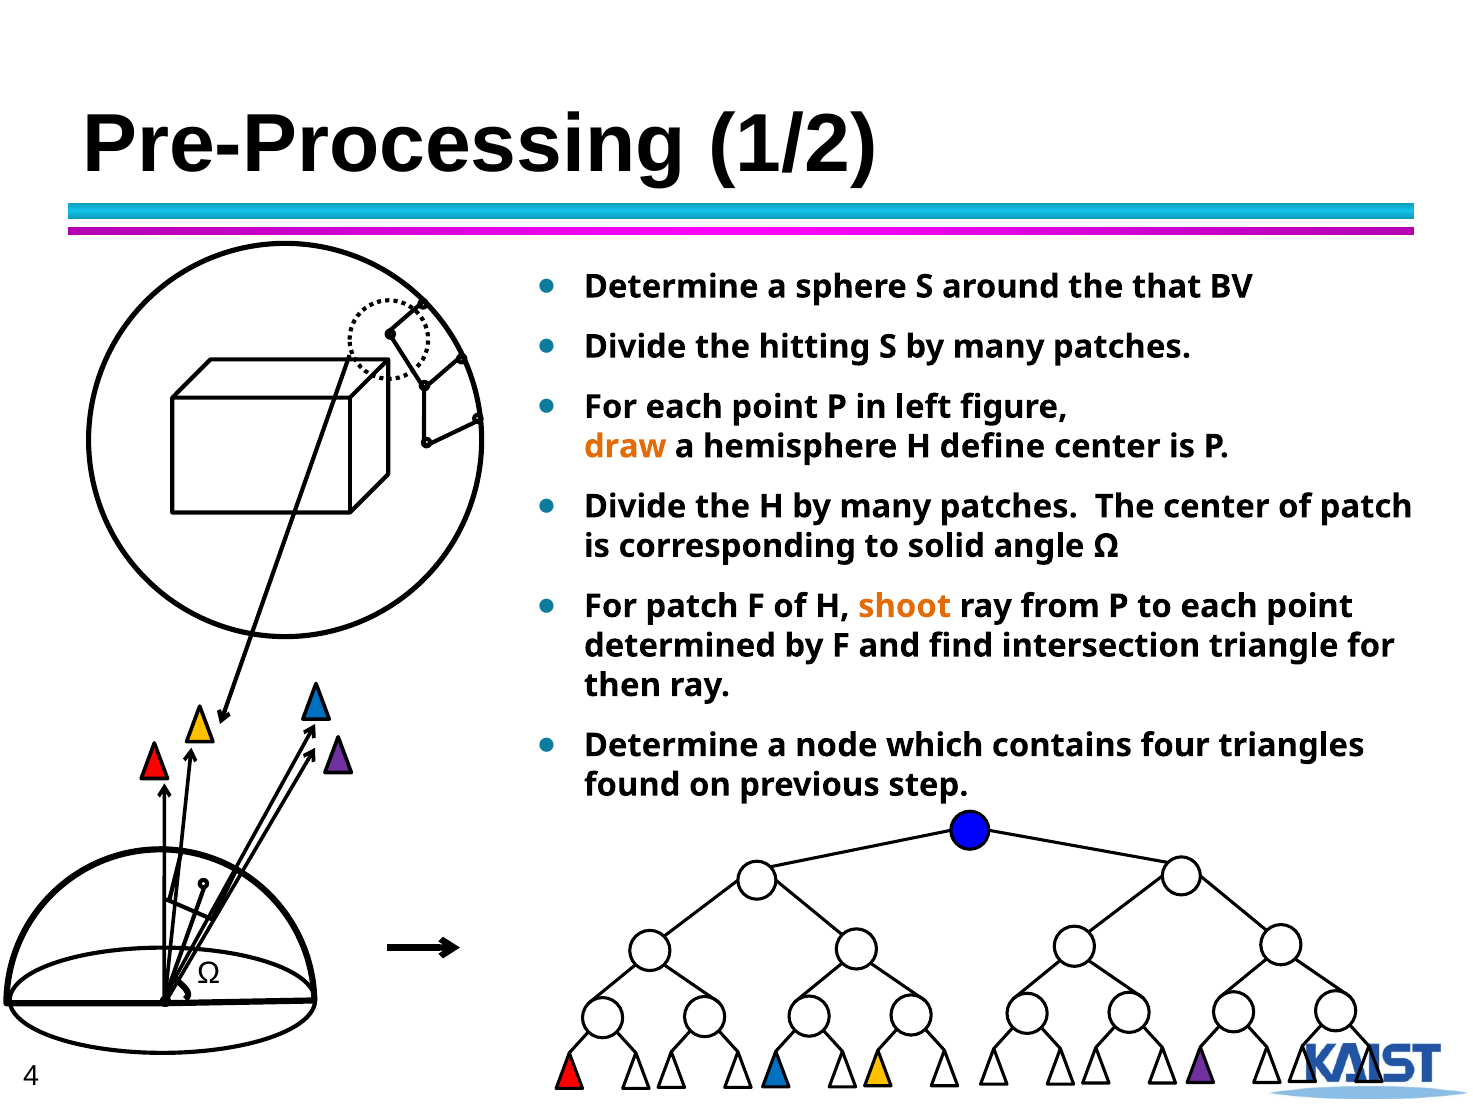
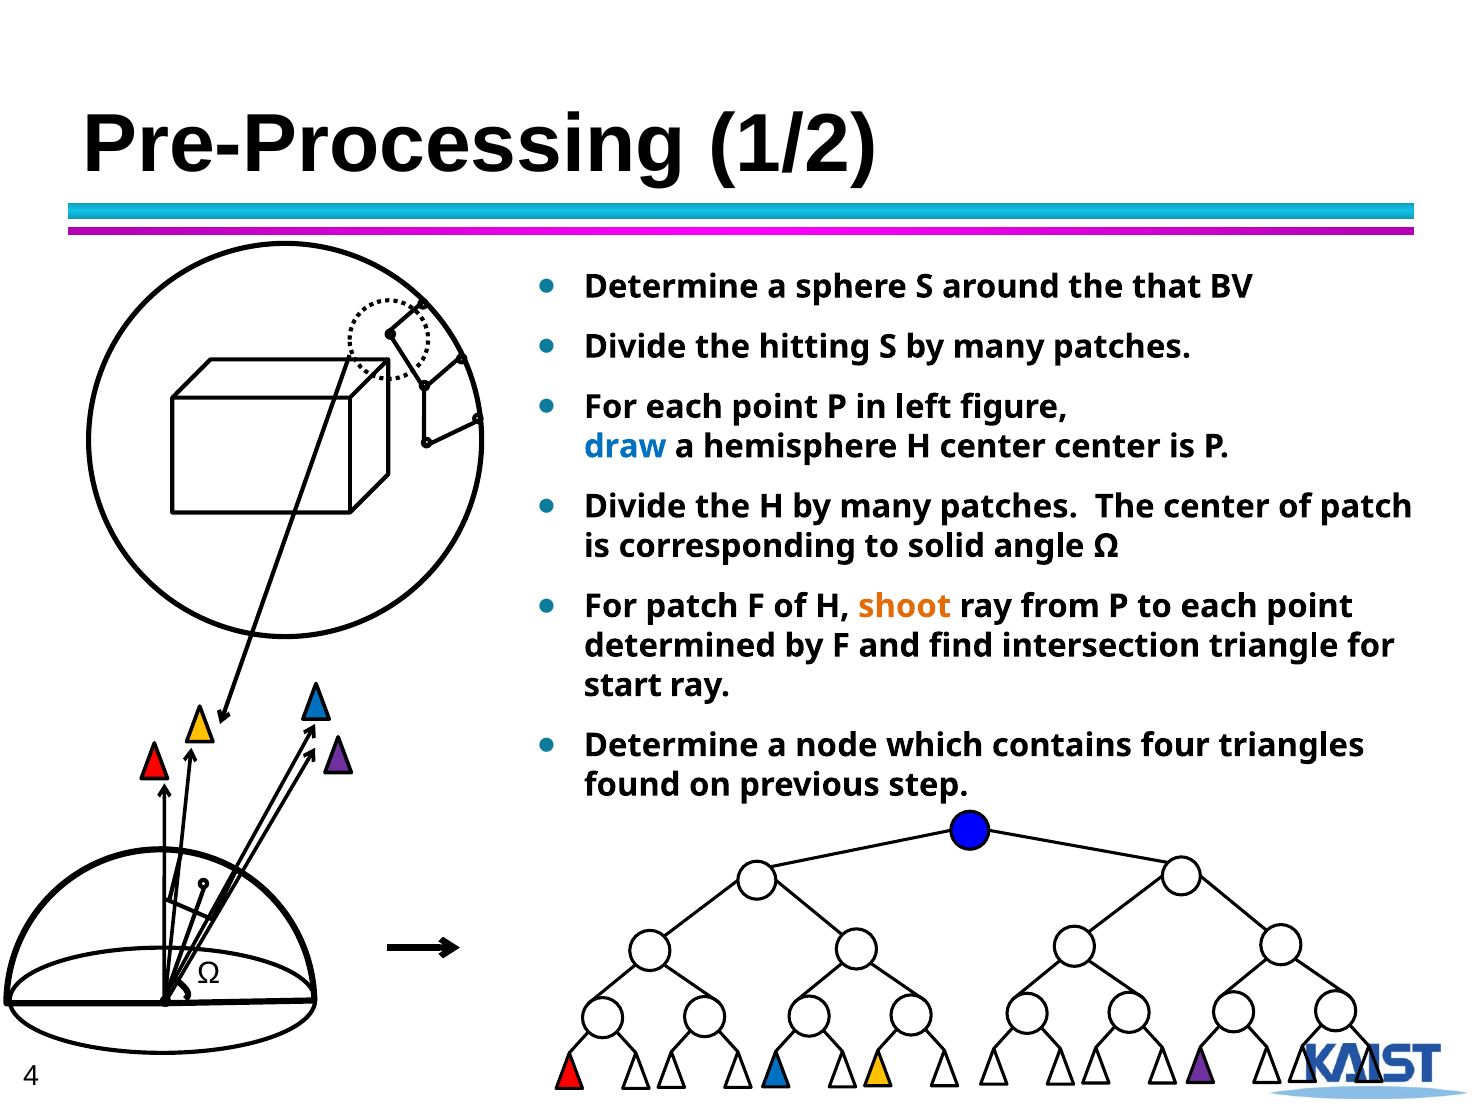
draw colour: orange -> blue
H define: define -> center
then: then -> start
